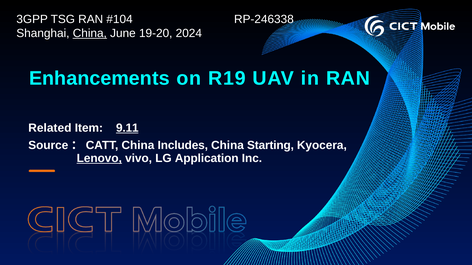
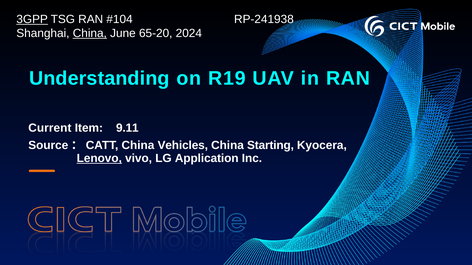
3GPP underline: none -> present
RP-246338: RP-246338 -> RP-241938
19-20: 19-20 -> 65-20
Enhancements: Enhancements -> Understanding
Related: Related -> Current
9.11 underline: present -> none
Includes: Includes -> Vehicles
